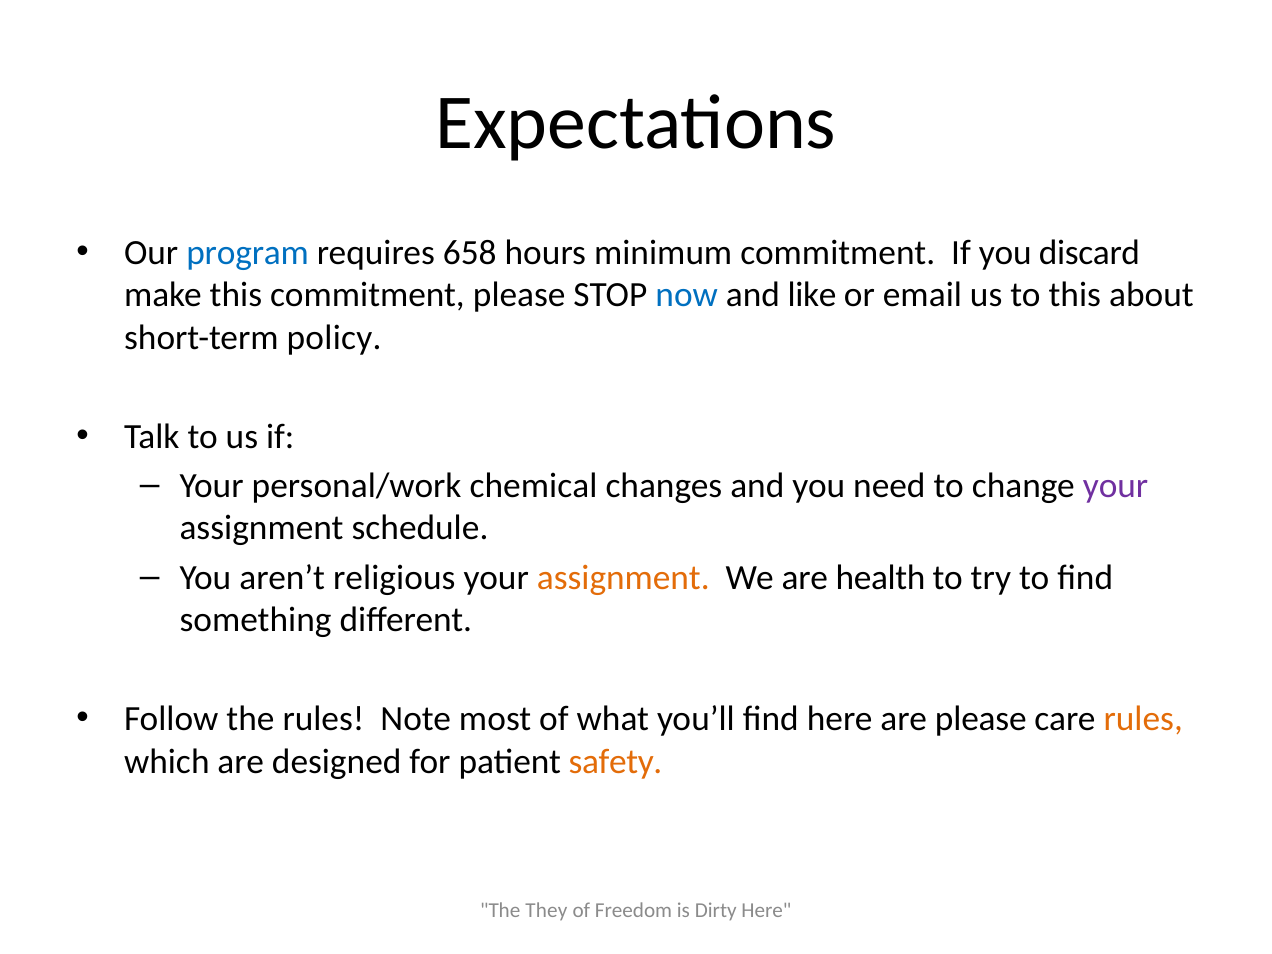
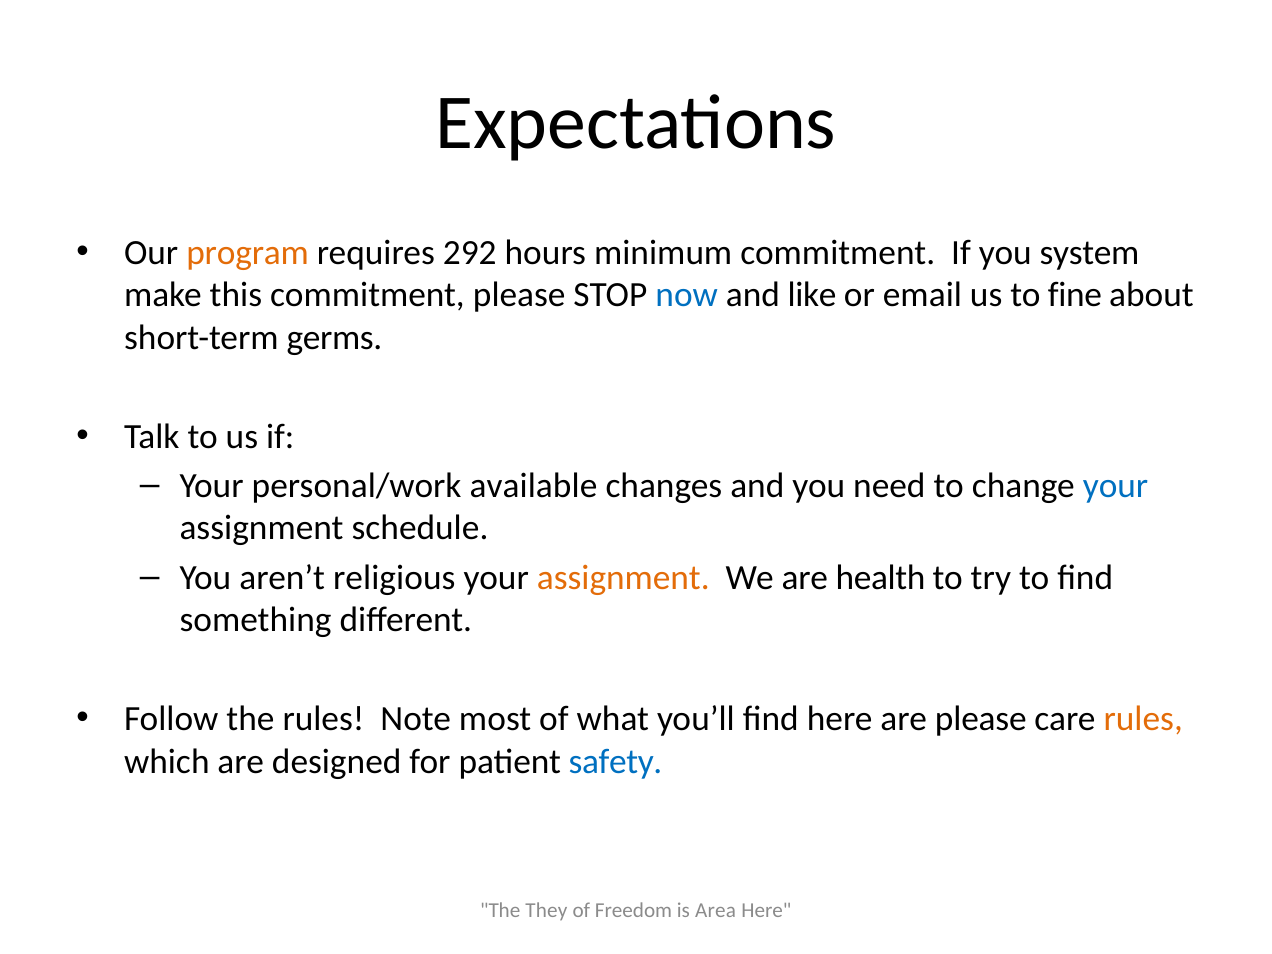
program colour: blue -> orange
658: 658 -> 292
discard: discard -> system
to this: this -> fine
policy: policy -> germs
chemical: chemical -> available
your at (1116, 486) colour: purple -> blue
safety colour: orange -> blue
Dirty: Dirty -> Area
